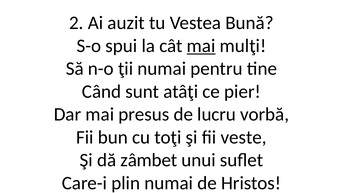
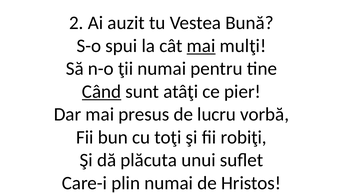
Când underline: none -> present
veste: veste -> robiţi
zâmbet: zâmbet -> plăcuta
